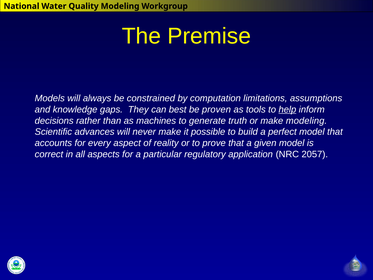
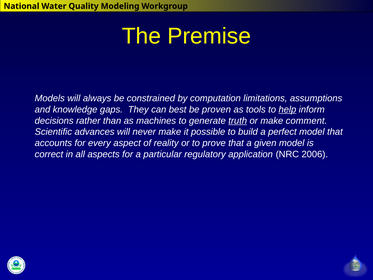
truth underline: none -> present
make modeling: modeling -> comment
2057: 2057 -> 2006
